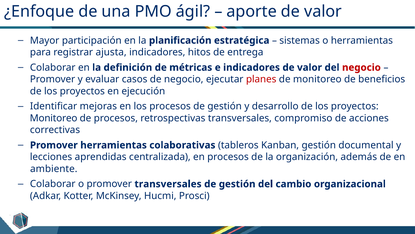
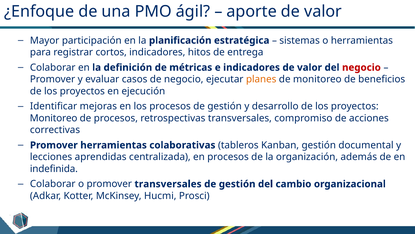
ajusta: ajusta -> cortos
planes colour: red -> orange
ambiente: ambiente -> indefinida
